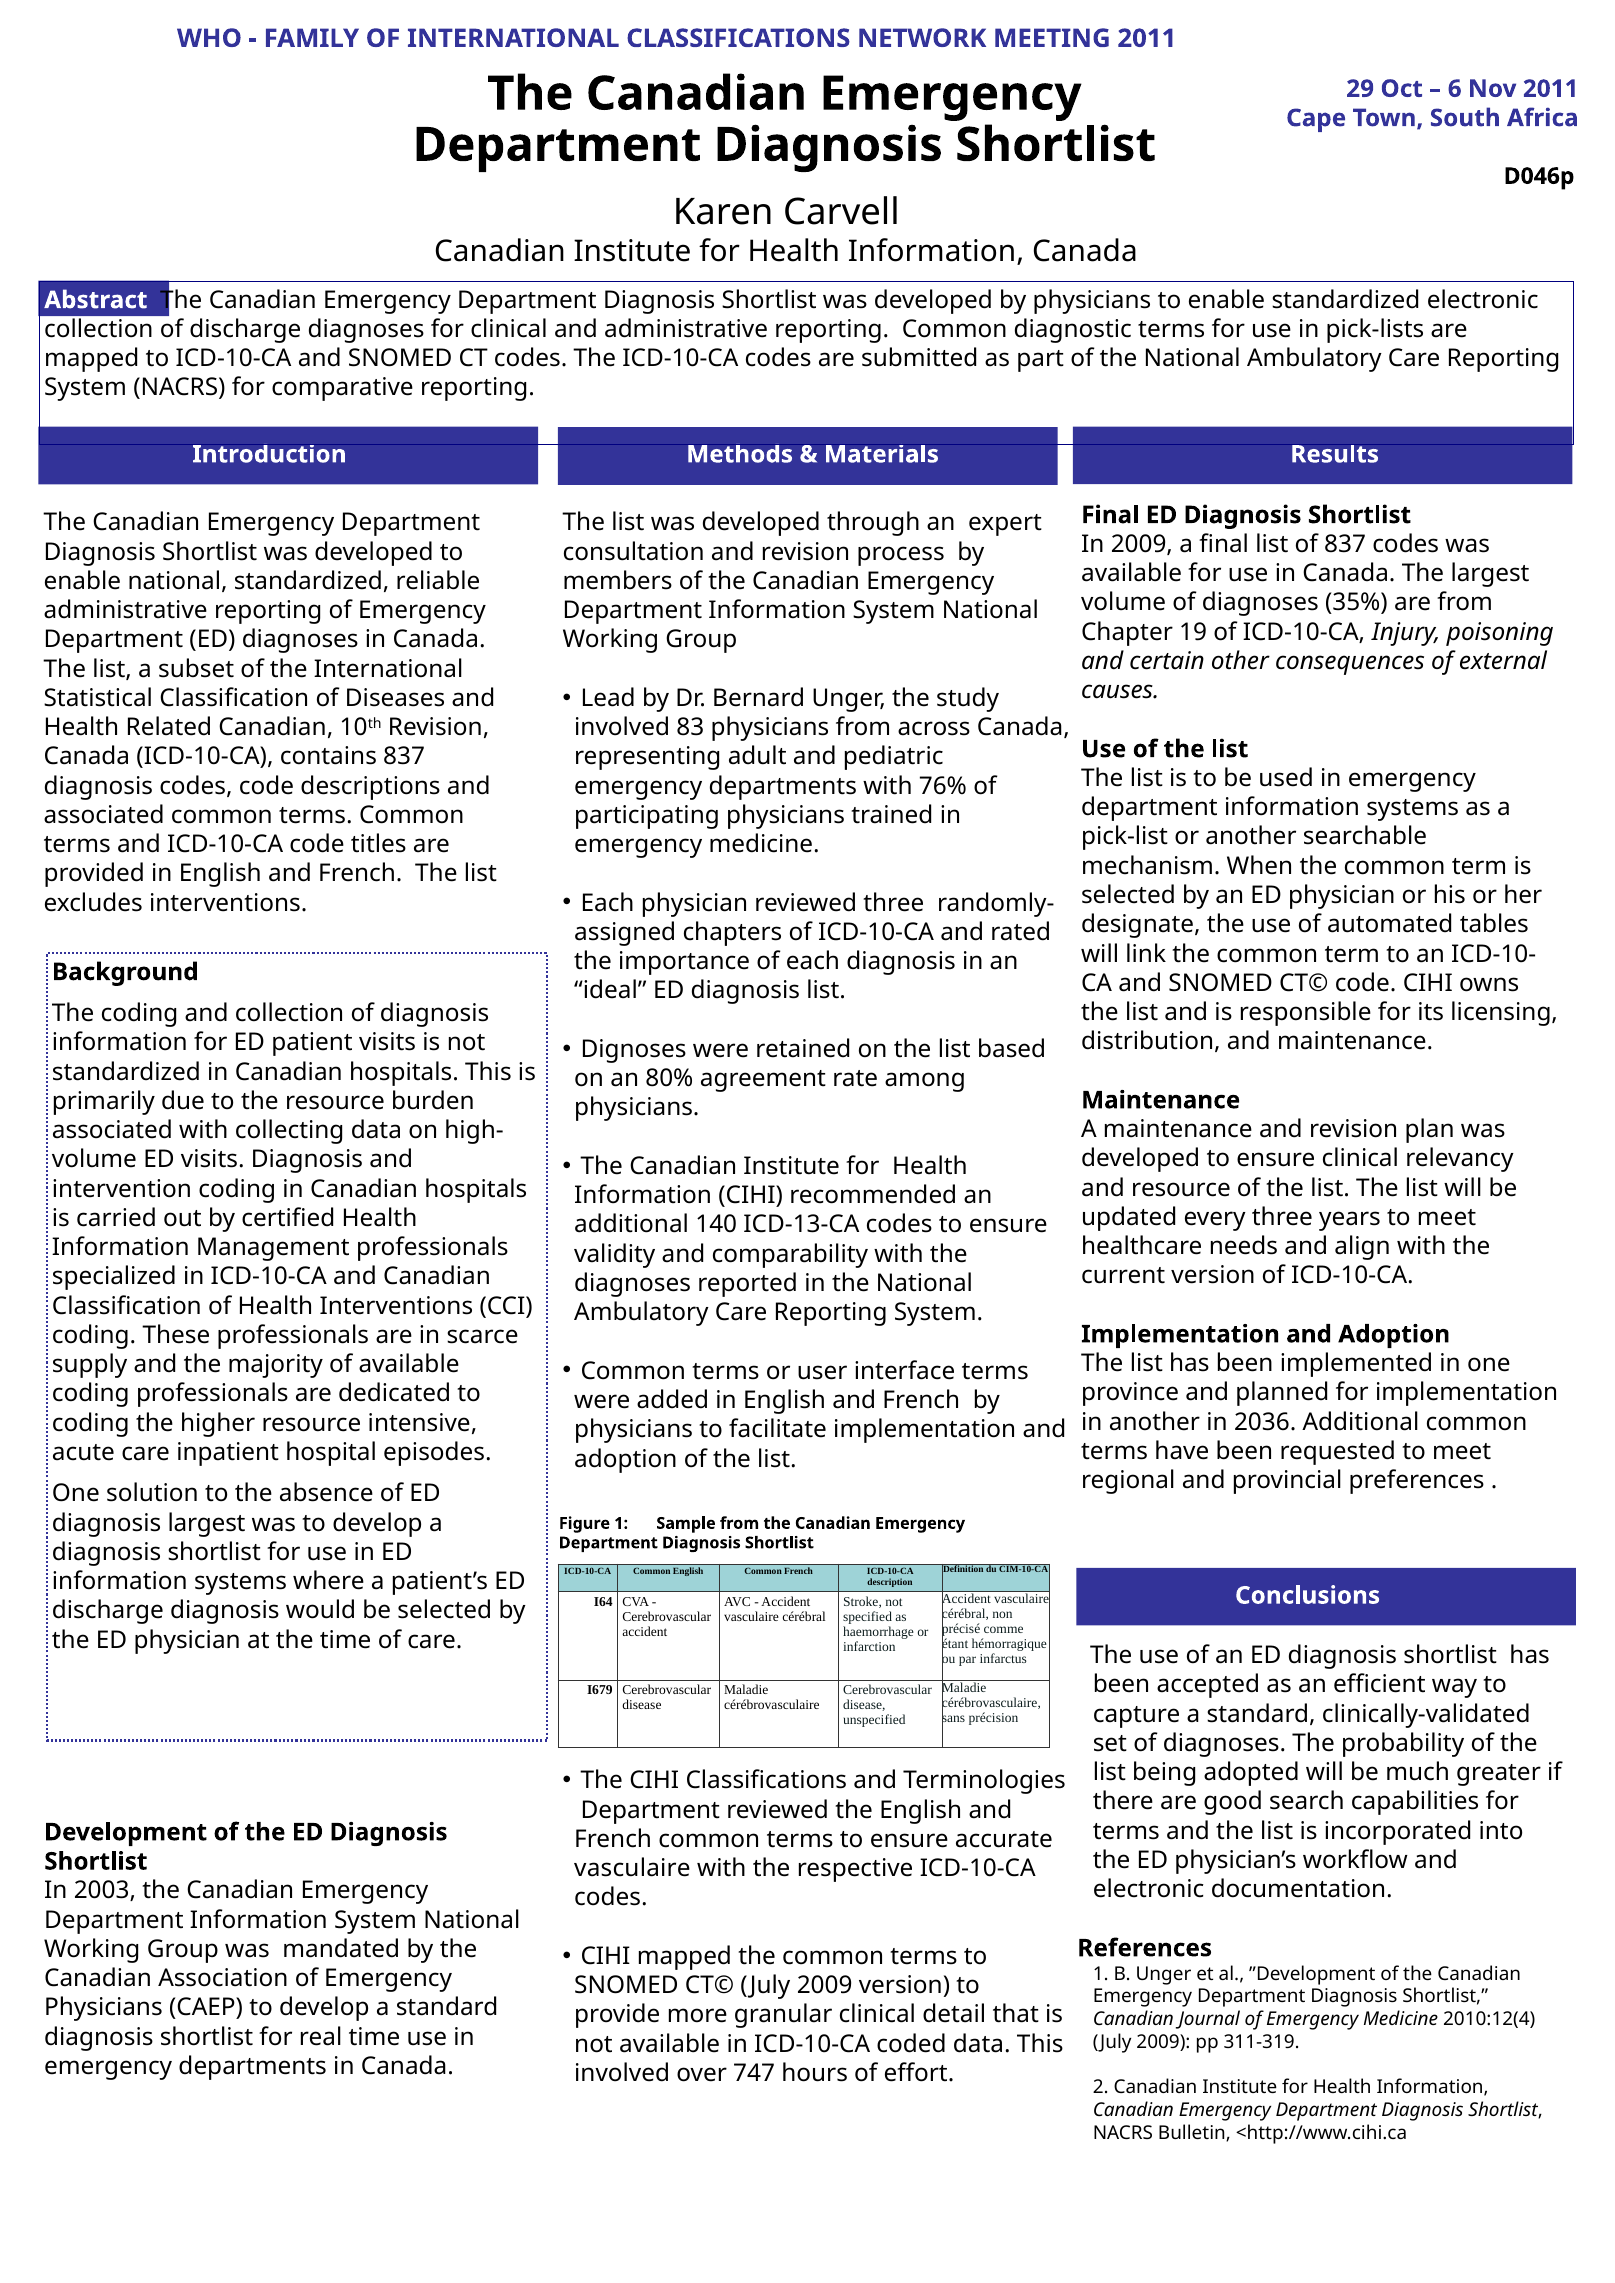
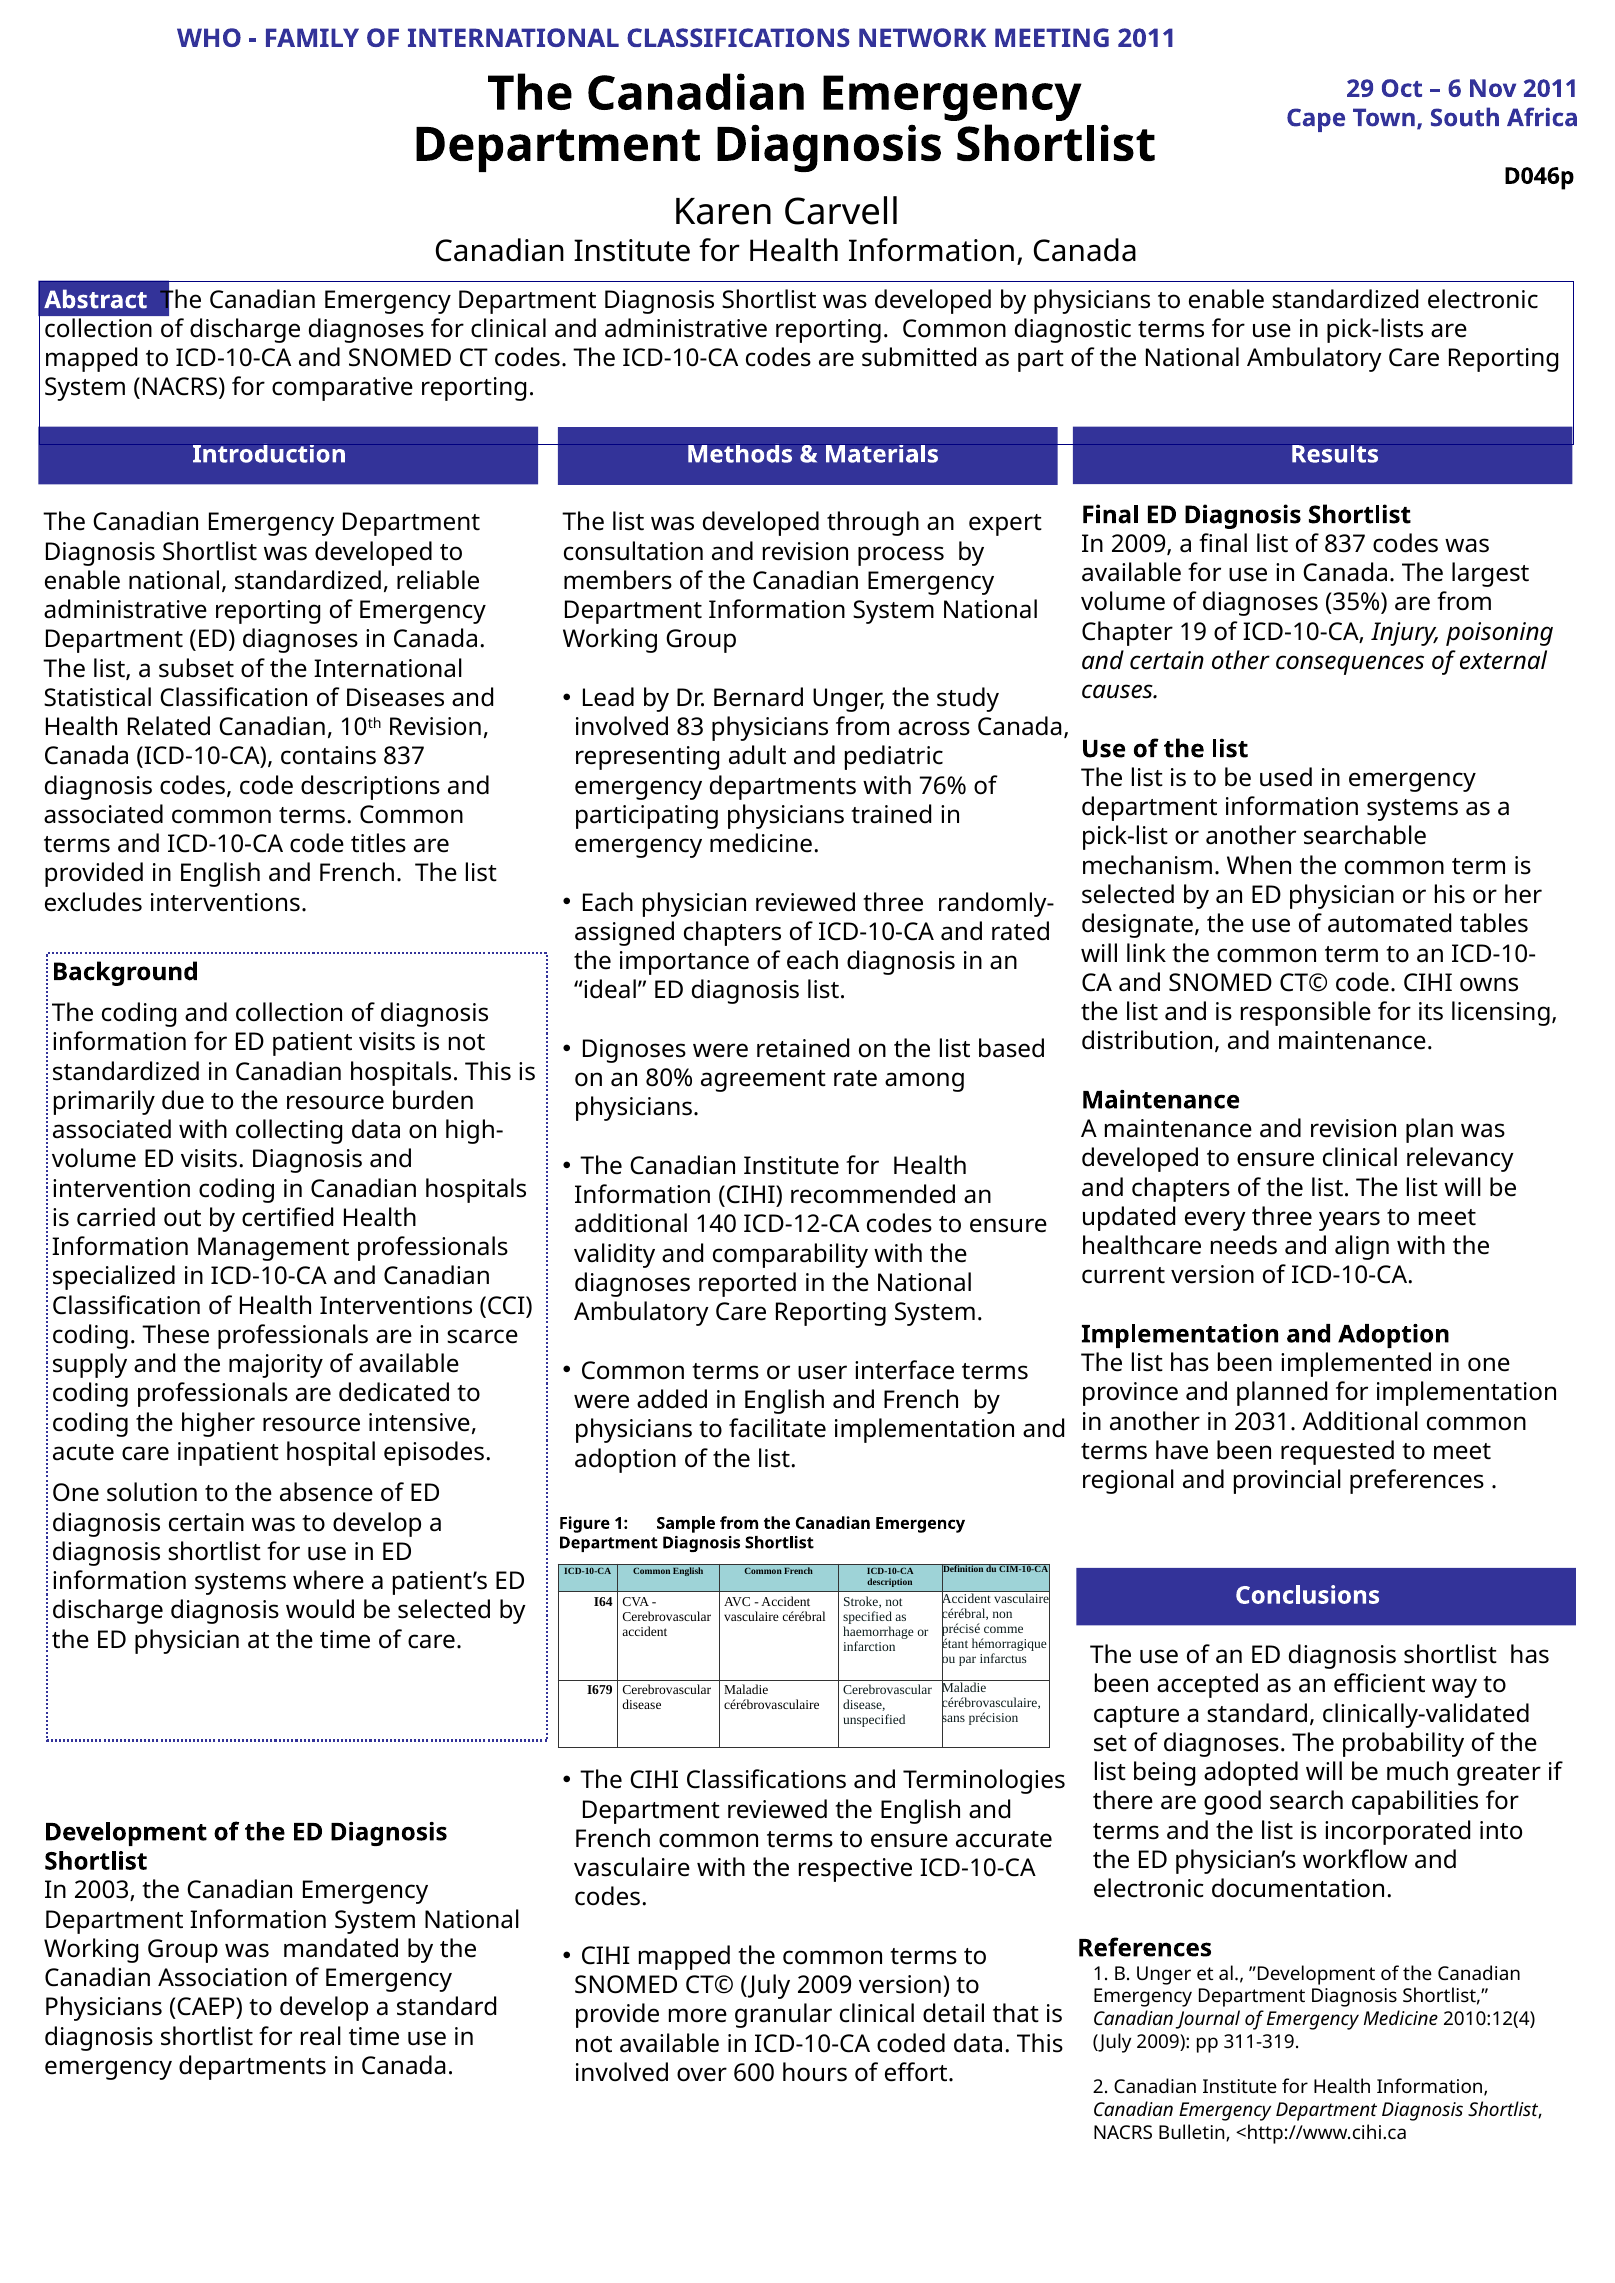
and resource: resource -> chapters
ICD-13-CA: ICD-13-CA -> ICD-12-CA
2036: 2036 -> 2031
diagnosis largest: largest -> certain
747: 747 -> 600
